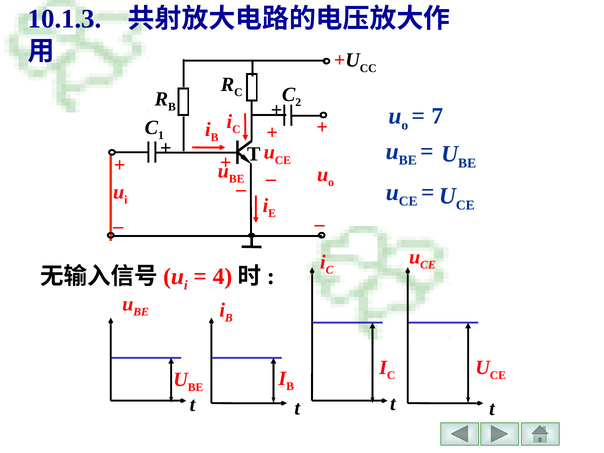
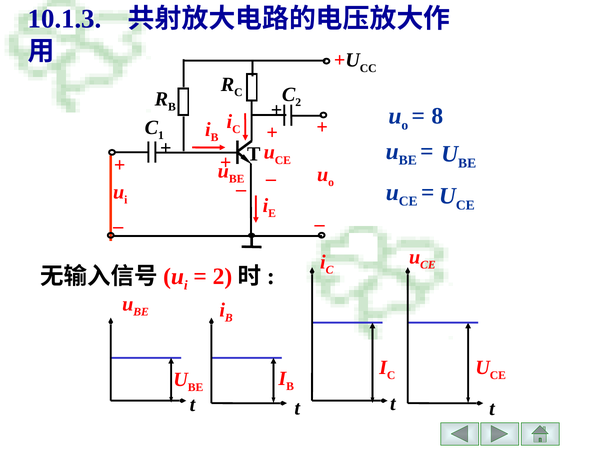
7: 7 -> 8
4 at (222, 276): 4 -> 2
